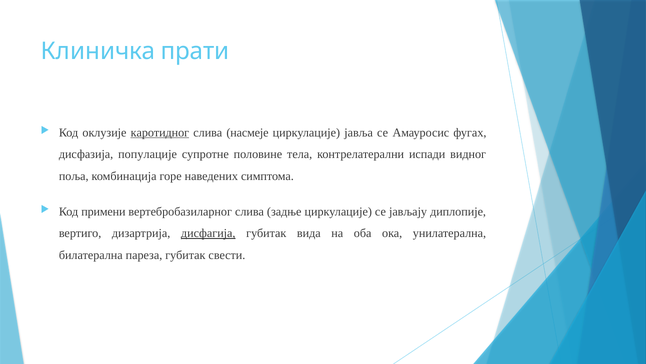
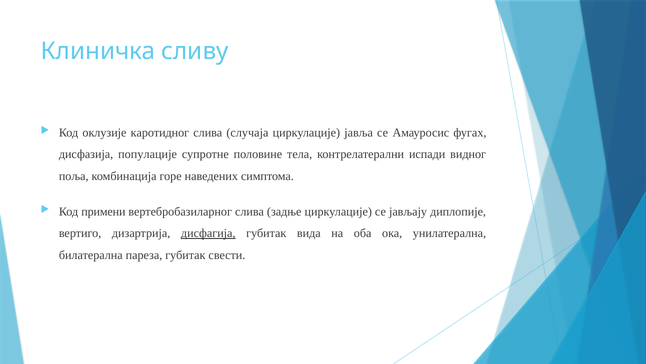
прати: прати -> сливу
каротидног underline: present -> none
насмеје: насмеје -> случаја
